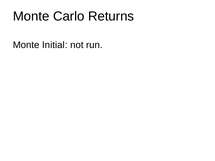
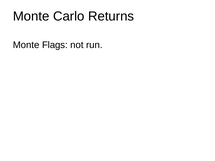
Initial: Initial -> Flags
